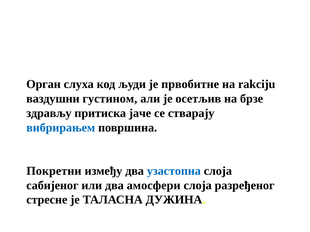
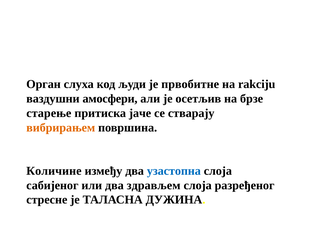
густином: густином -> амосфери
здрављу: здрављу -> старење
вибрирањем colour: blue -> orange
Покретни: Покретни -> Количине
амосфери: амосфери -> здрављем
